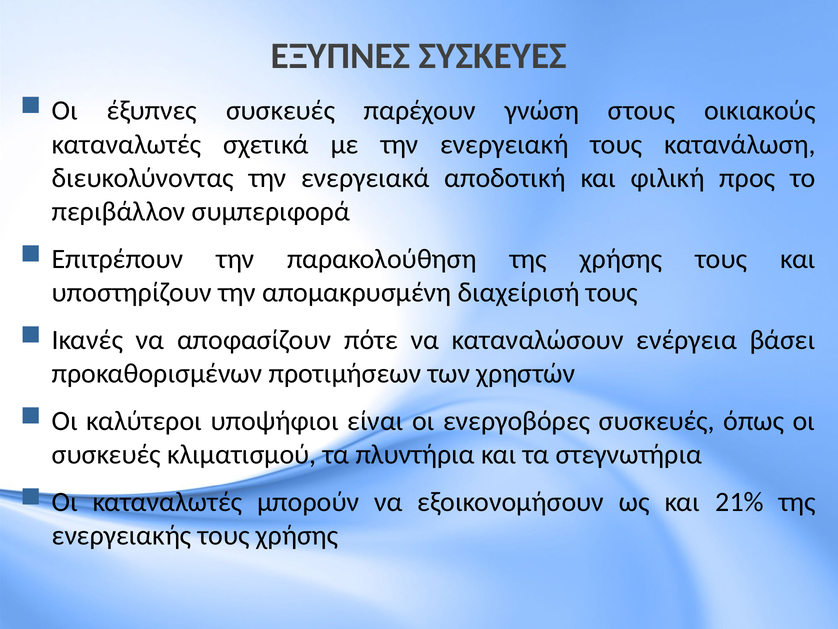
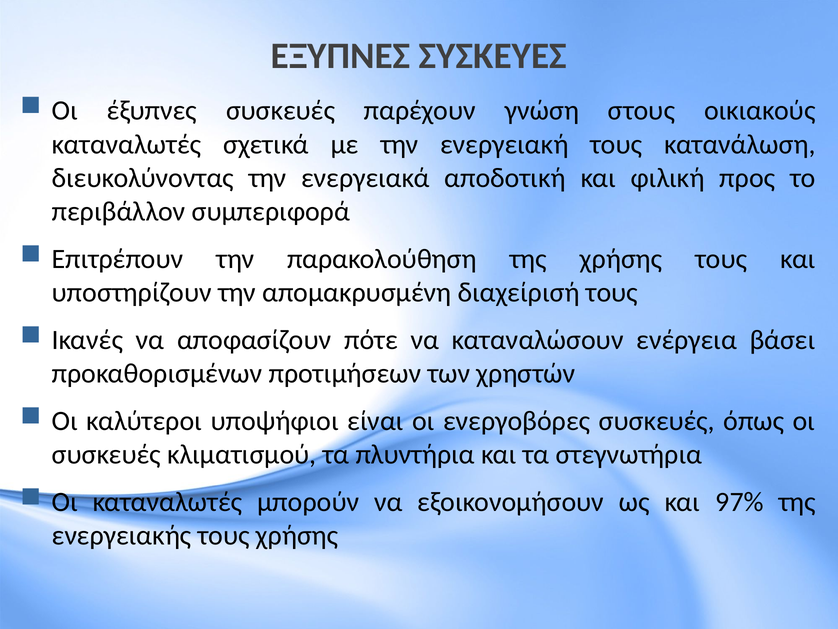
21%: 21% -> 97%
